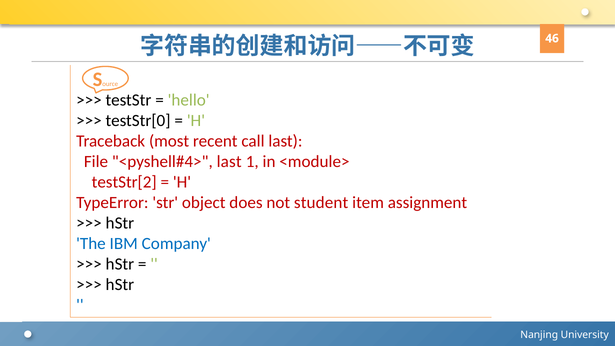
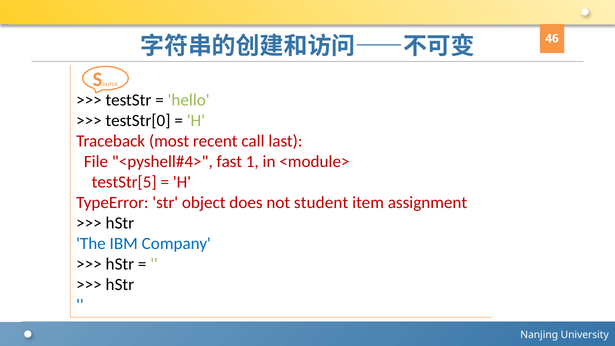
last at (229, 162): last -> fast
testStr[2: testStr[2 -> testStr[5
